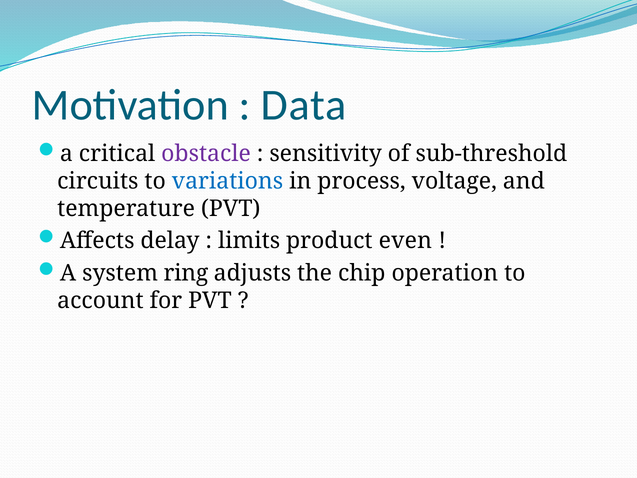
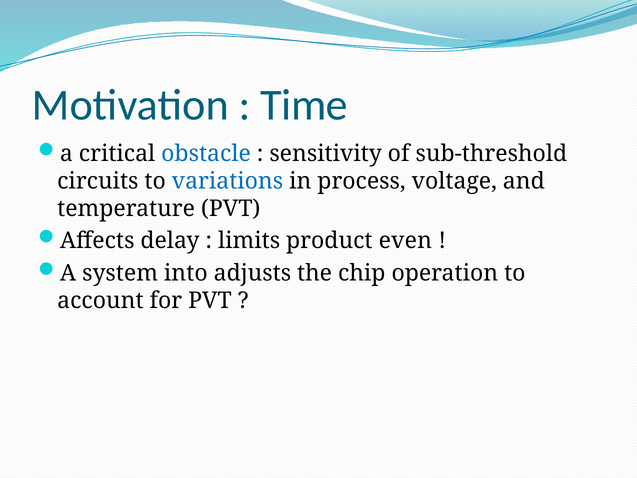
Data: Data -> Time
obstacle colour: purple -> blue
ring: ring -> into
